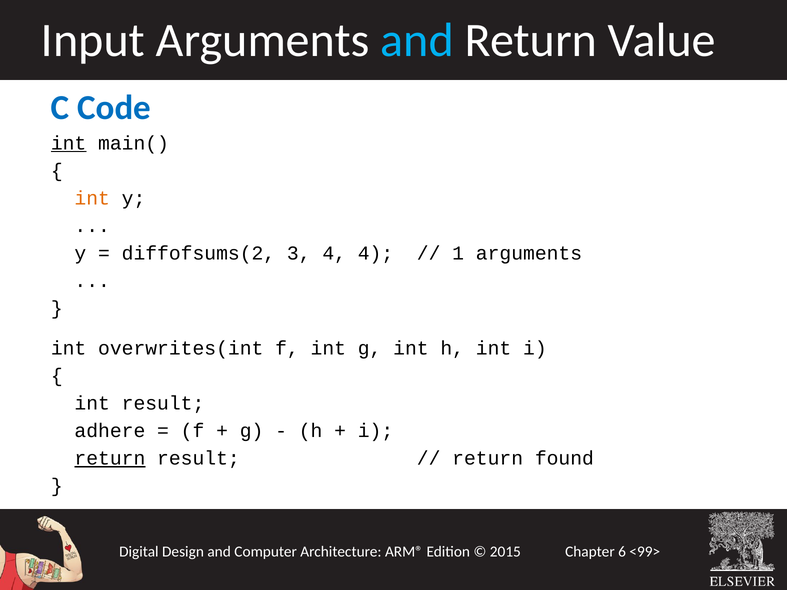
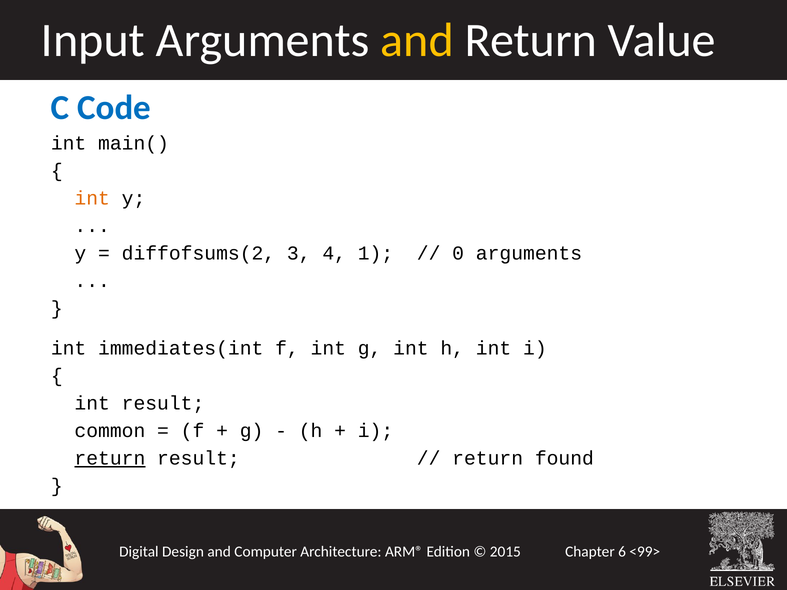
and at (417, 40) colour: light blue -> yellow
int at (69, 143) underline: present -> none
4 4: 4 -> 1
1: 1 -> 0
overwrites(int: overwrites(int -> immediates(int
adhere: adhere -> common
